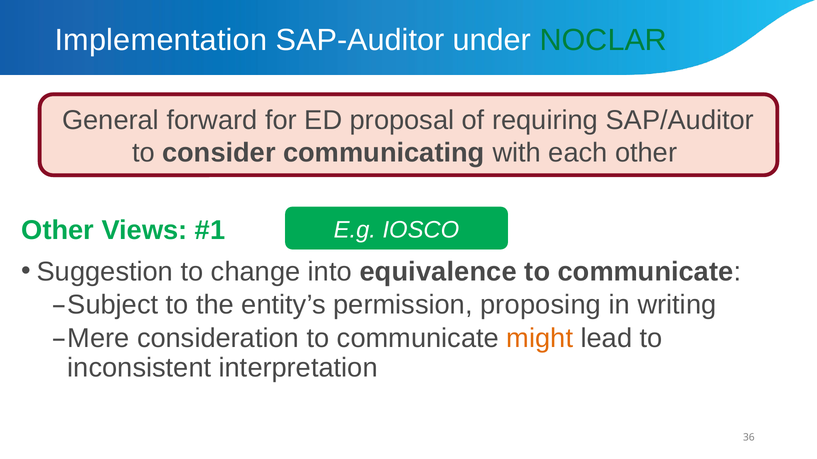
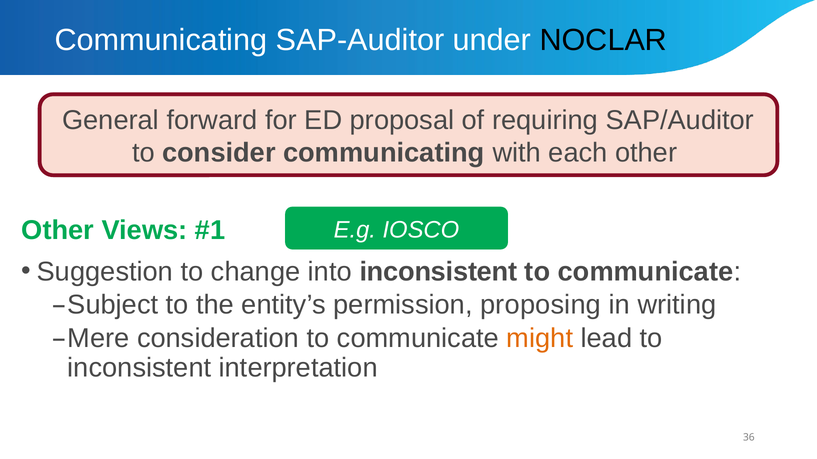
Implementation at (161, 40): Implementation -> Communicating
NOCLAR colour: green -> black
into equivalence: equivalence -> inconsistent
